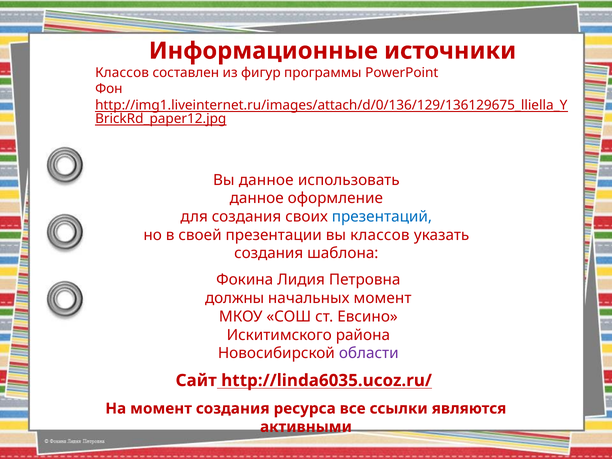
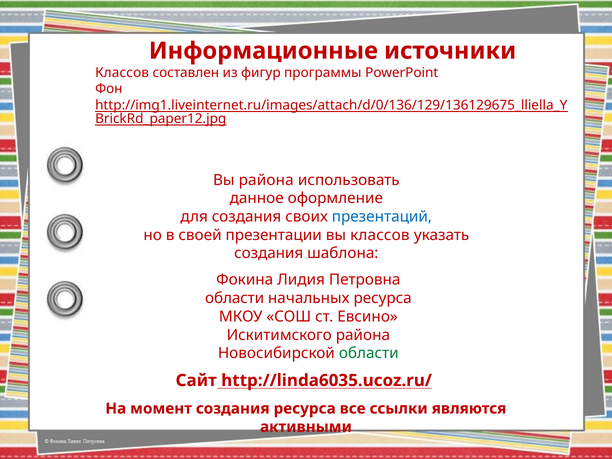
Вы данное: данное -> района
должны at (235, 298): должны -> области
начальных момент: момент -> ресурса
области at (369, 353) colour: purple -> green
